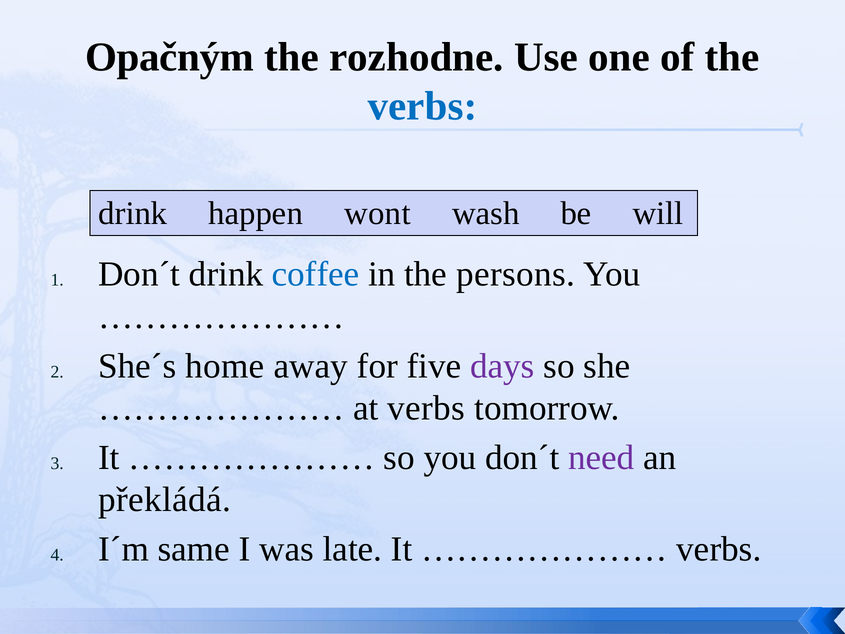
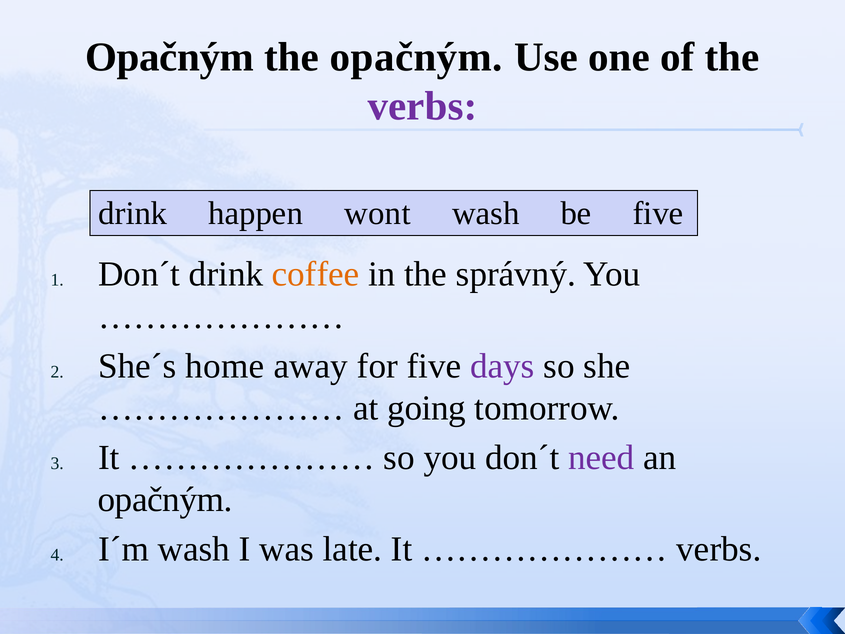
the rozhodne: rozhodne -> opačným
verbs at (422, 106) colour: blue -> purple
be will: will -> five
coffee colour: blue -> orange
persons: persons -> správný
at verbs: verbs -> going
překládá at (165, 500): překládá -> opačným
I´m same: same -> wash
